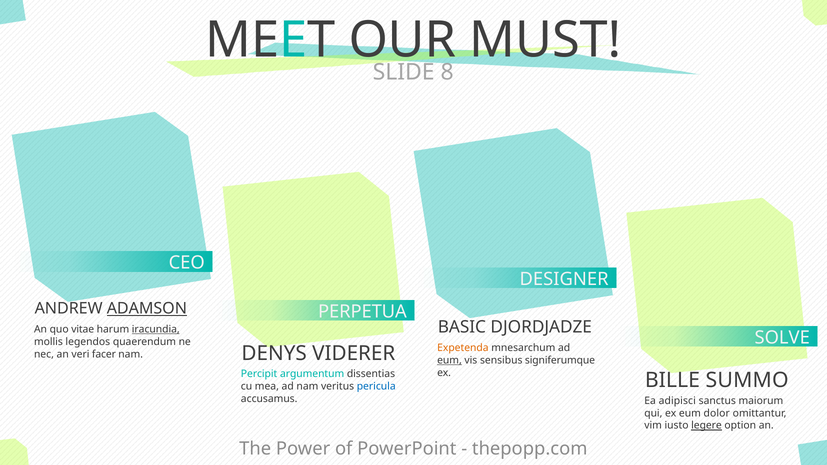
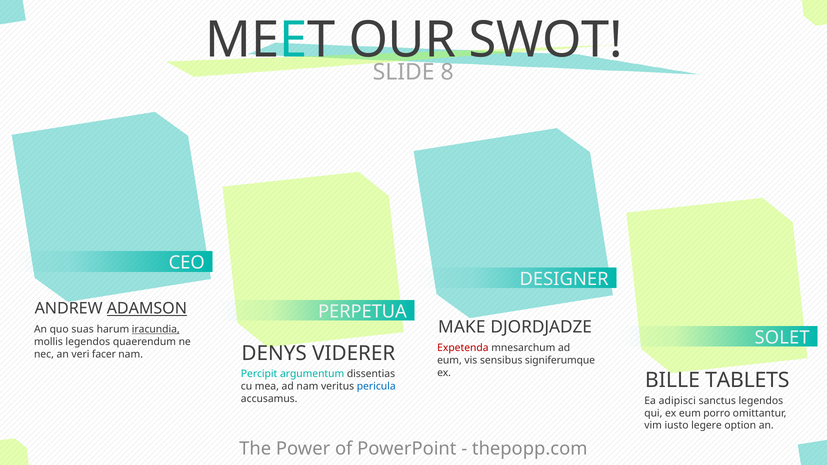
MUST: MUST -> SWOT
BASIC: BASIC -> MAKE
vitae: vitae -> suas
SOLVE: SOLVE -> SOLET
Expetenda colour: orange -> red
eum at (449, 360) underline: present -> none
SUMMO: SUMMO -> TABLETS
sanctus maiorum: maiorum -> legendos
dolor: dolor -> porro
legere underline: present -> none
